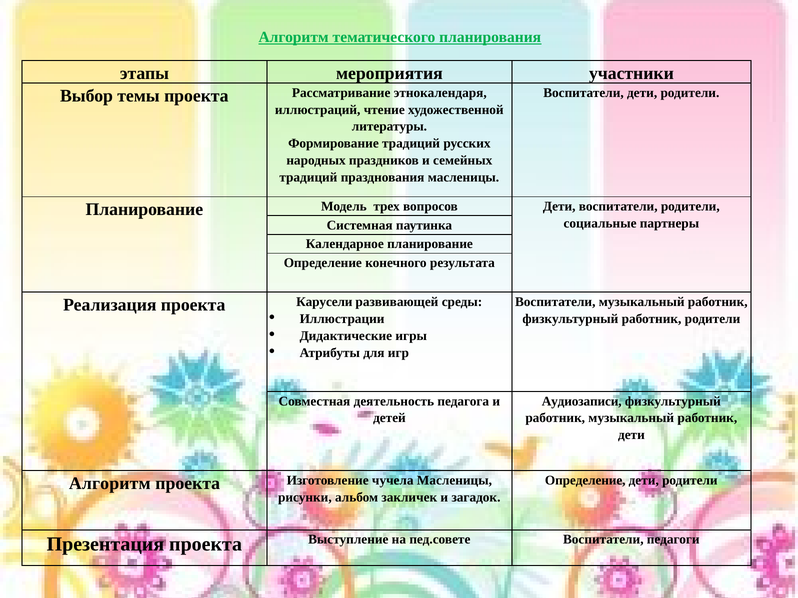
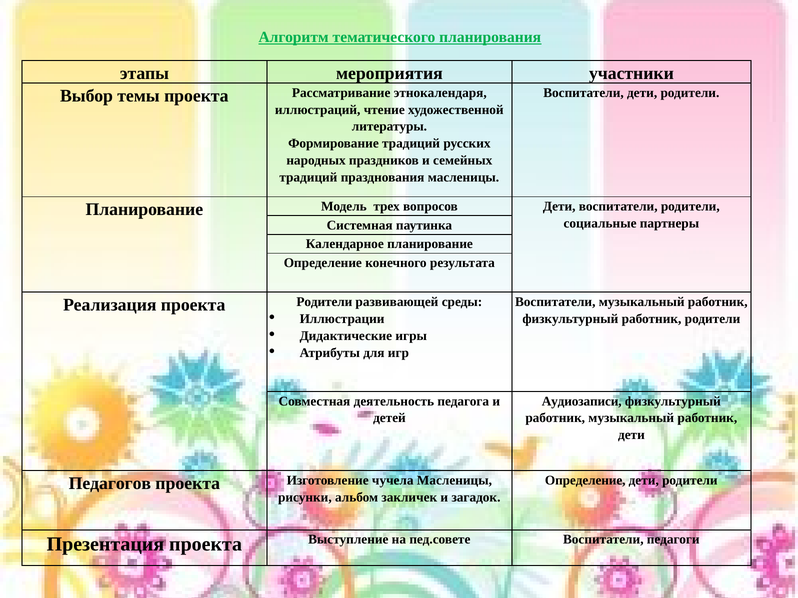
проекта Карусели: Карусели -> Родители
Алгоритм at (110, 484): Алгоритм -> Педагогов
